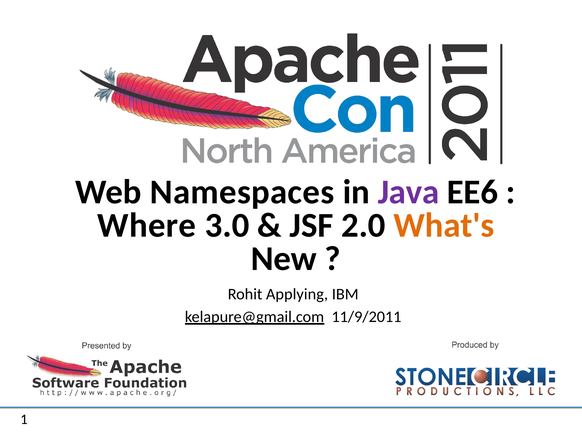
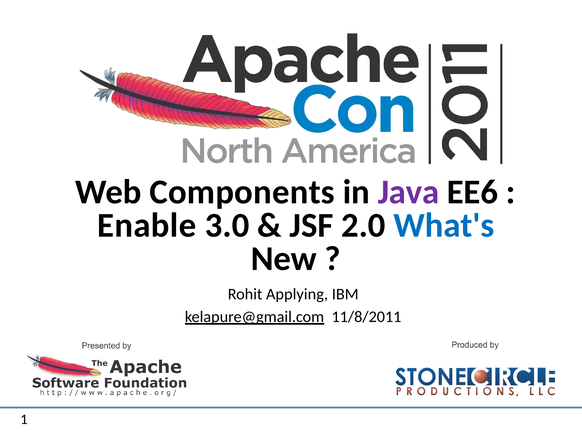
Namespaces: Namespaces -> Components
Where: Where -> Enable
What's colour: orange -> blue
11/9/2011: 11/9/2011 -> 11/8/2011
